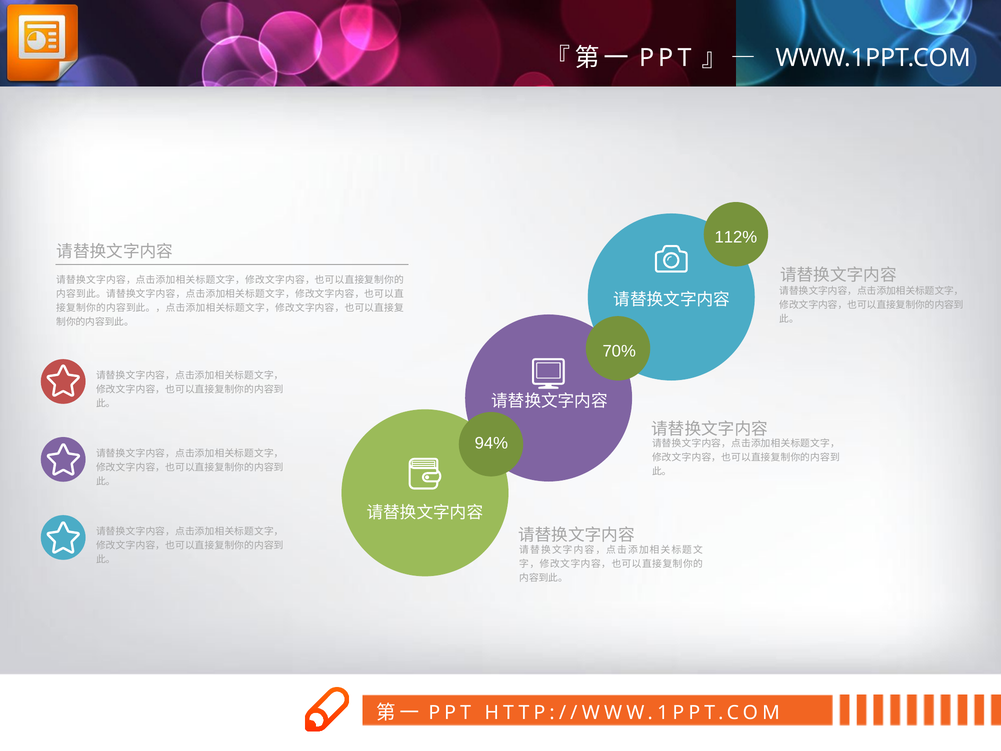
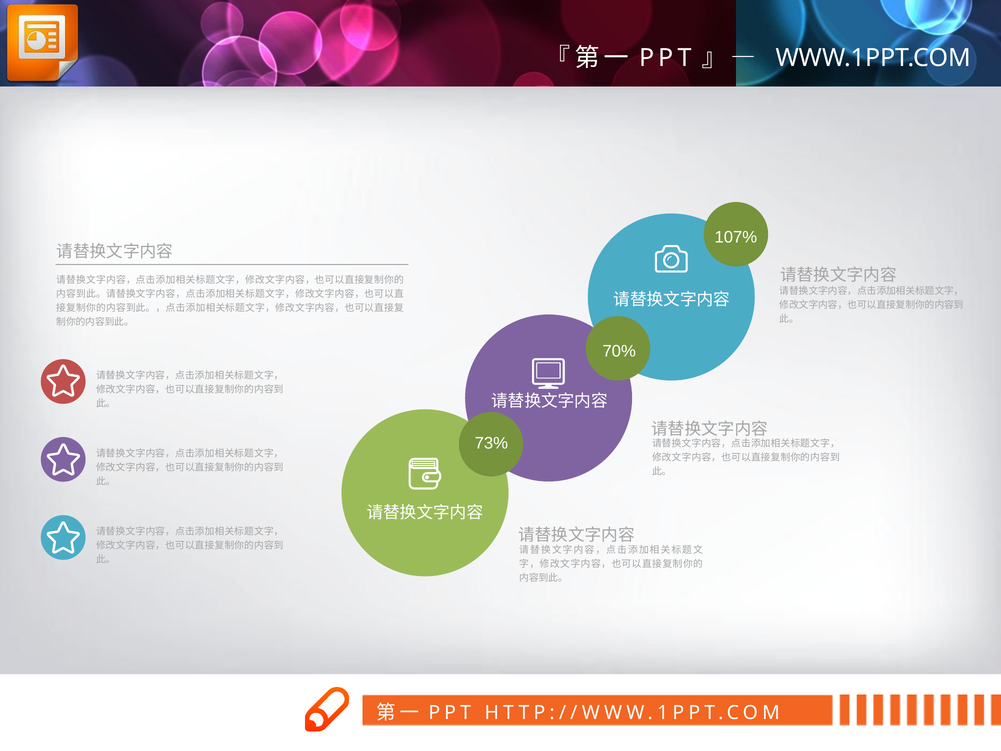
112%: 112% -> 107%
94%: 94% -> 73%
